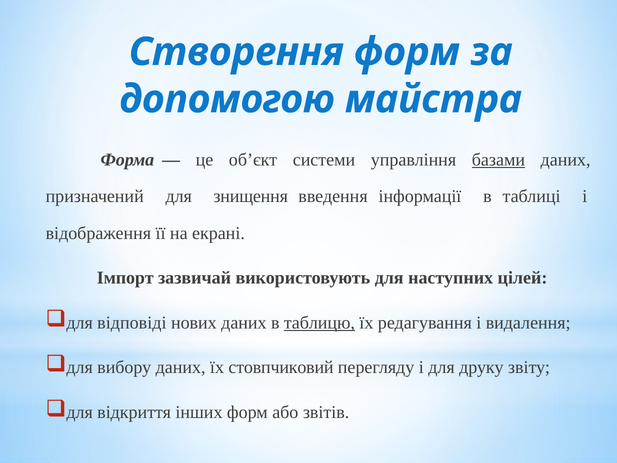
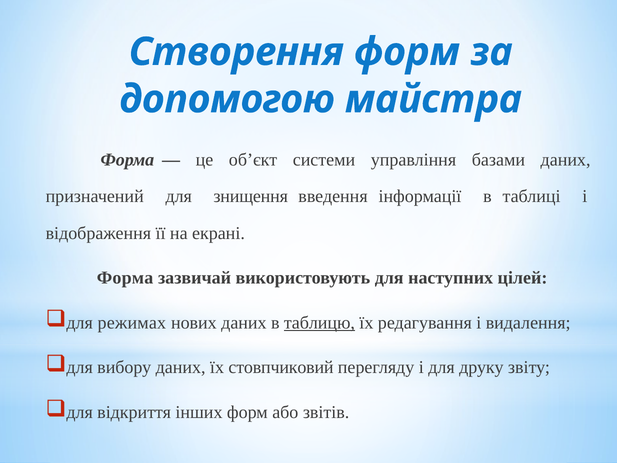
базами underline: present -> none
Імпорт at (125, 278): Імпорт -> Форма
відповіді: відповіді -> режимах
